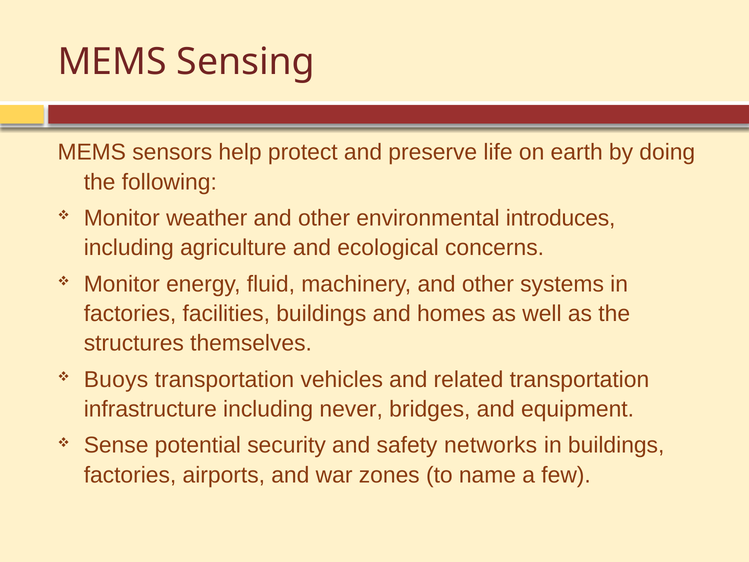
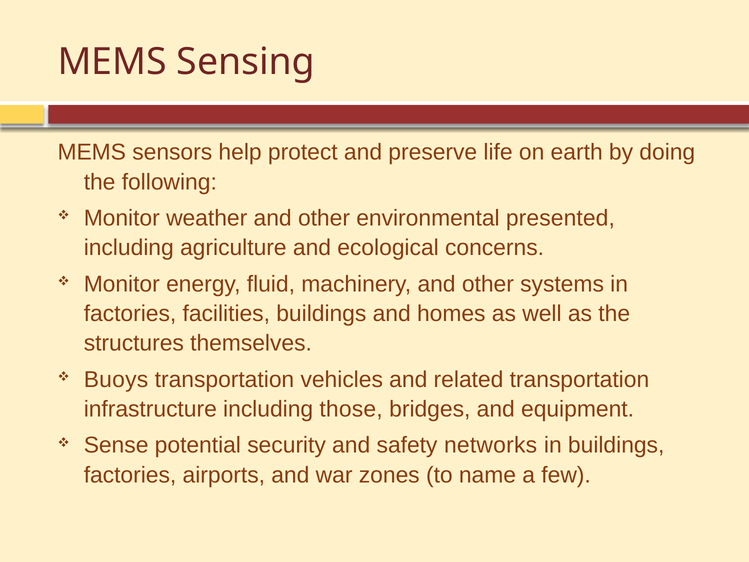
introduces: introduces -> presented
never: never -> those
